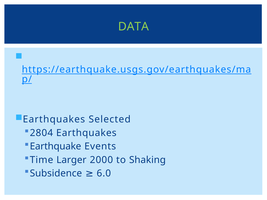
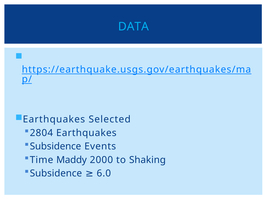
DATA colour: light green -> light blue
Earthquake at (56, 147): Earthquake -> Subsidence
Larger: Larger -> Maddy
